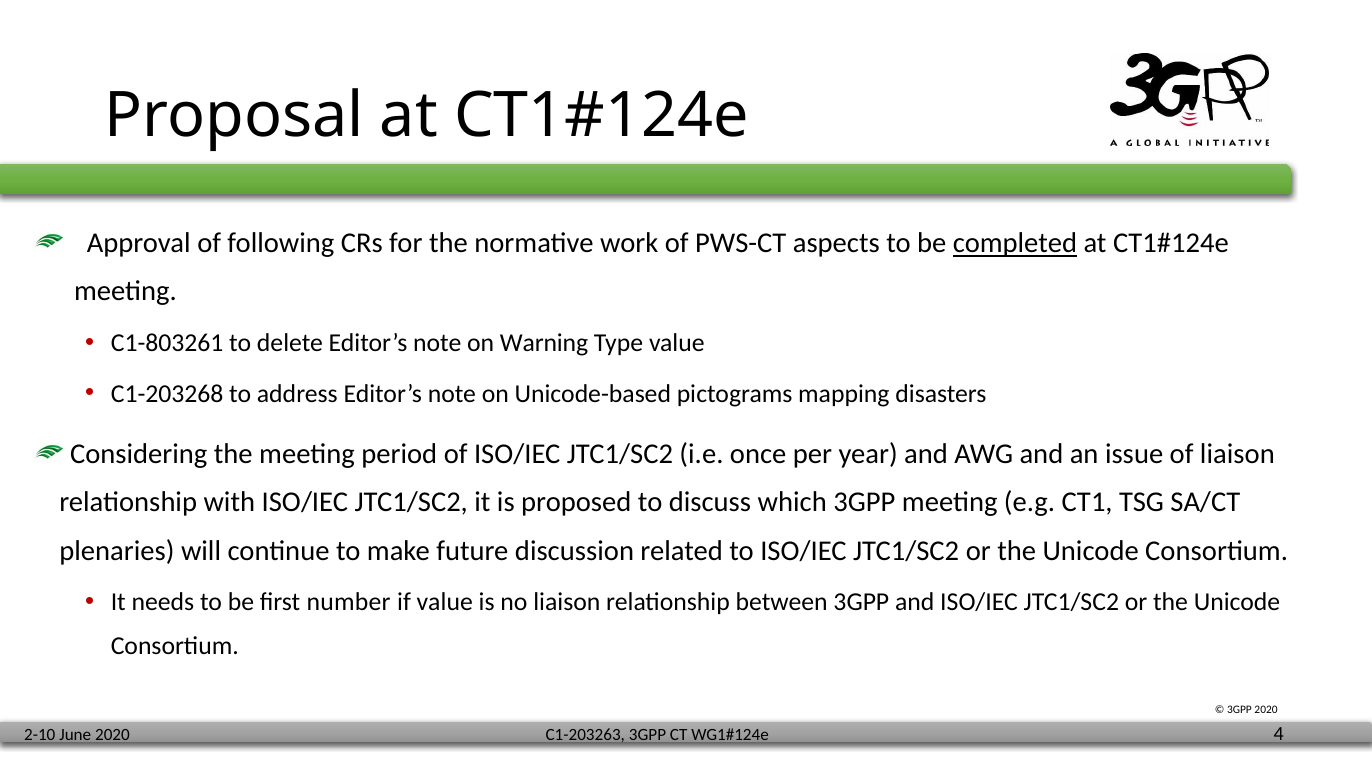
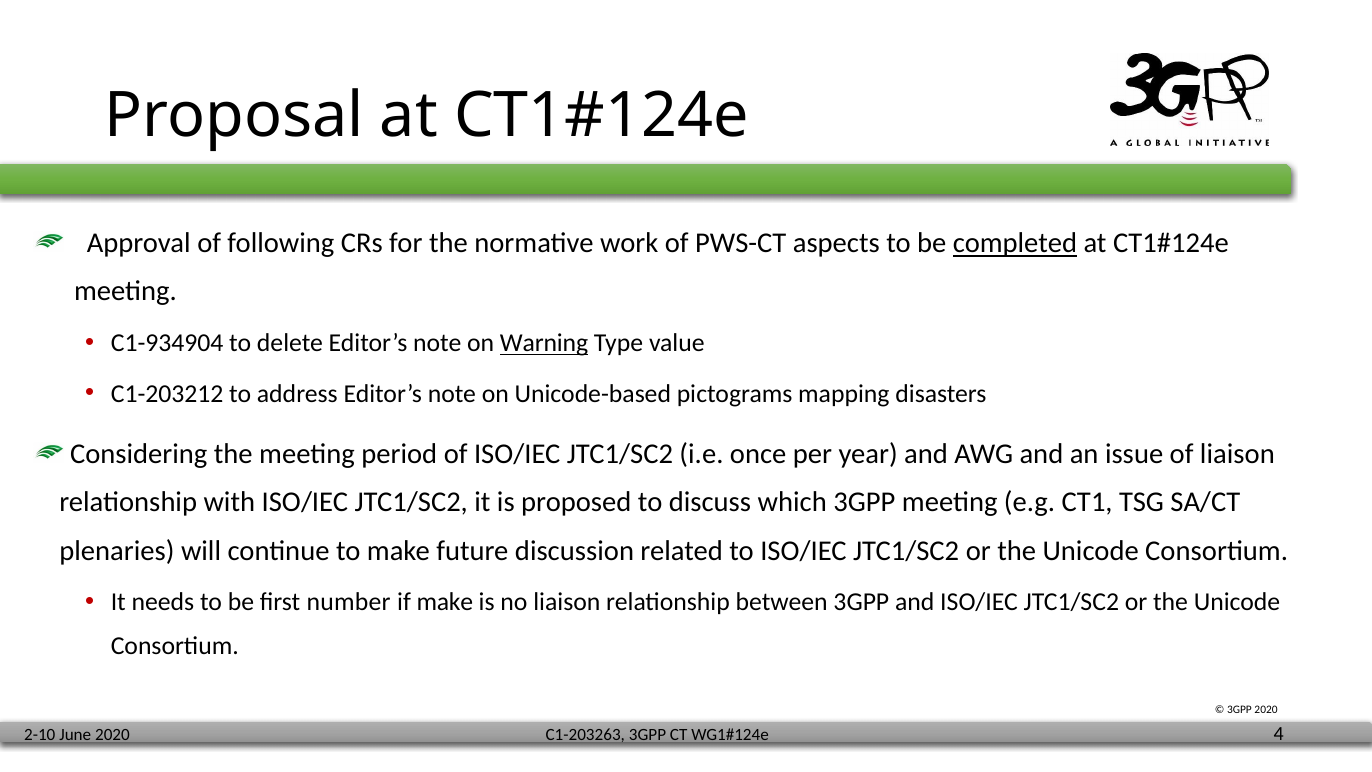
C1-803261: C1-803261 -> C1-934904
Warning underline: none -> present
C1-203268: C1-203268 -> C1-203212
if value: value -> make
